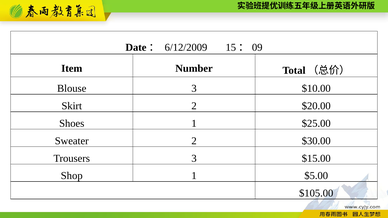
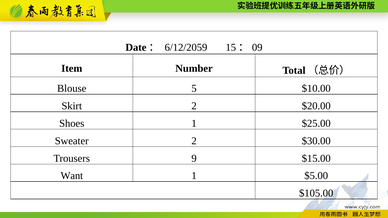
6/12/2009: 6/12/2009 -> 6/12/2059
Blouse 3: 3 -> 5
Trousers 3: 3 -> 9
Shop: Shop -> Want
